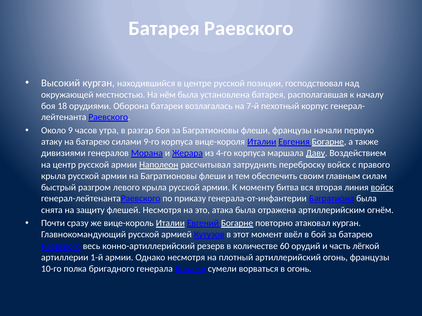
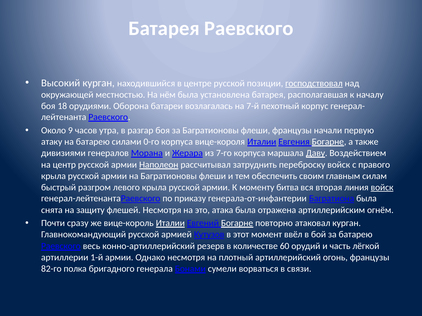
господствовал underline: none -> present
9-го: 9-го -> 0-го
4-го: 4-го -> 7-го
10-го: 10-го -> 82-го
в огонь: огонь -> связи
